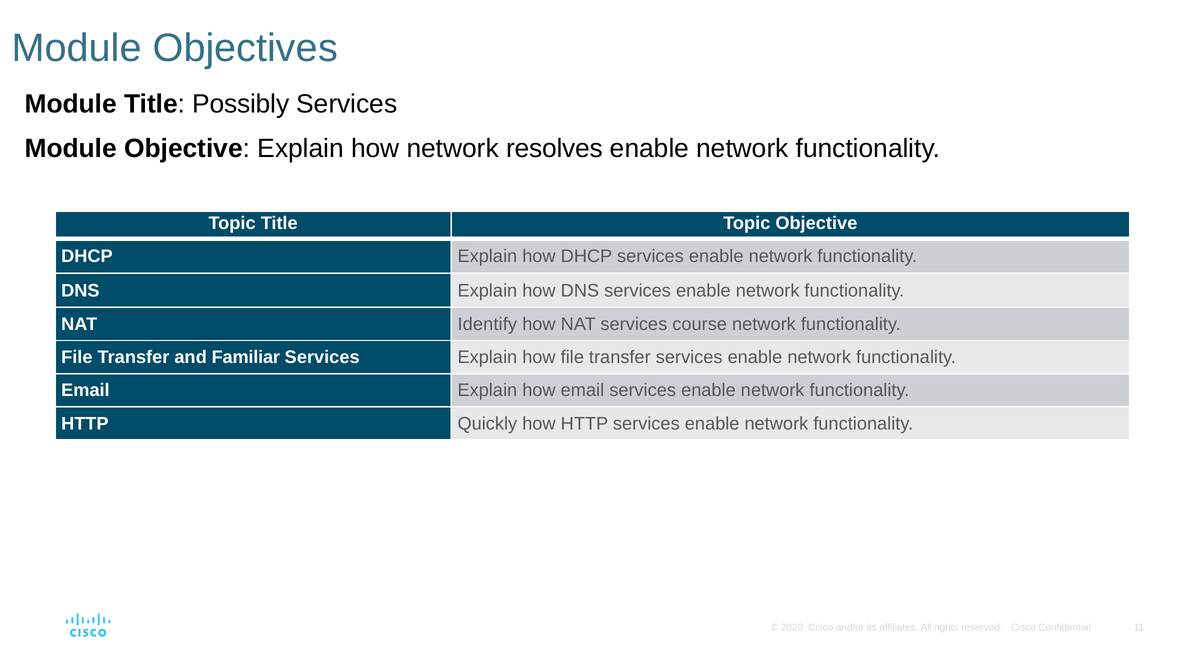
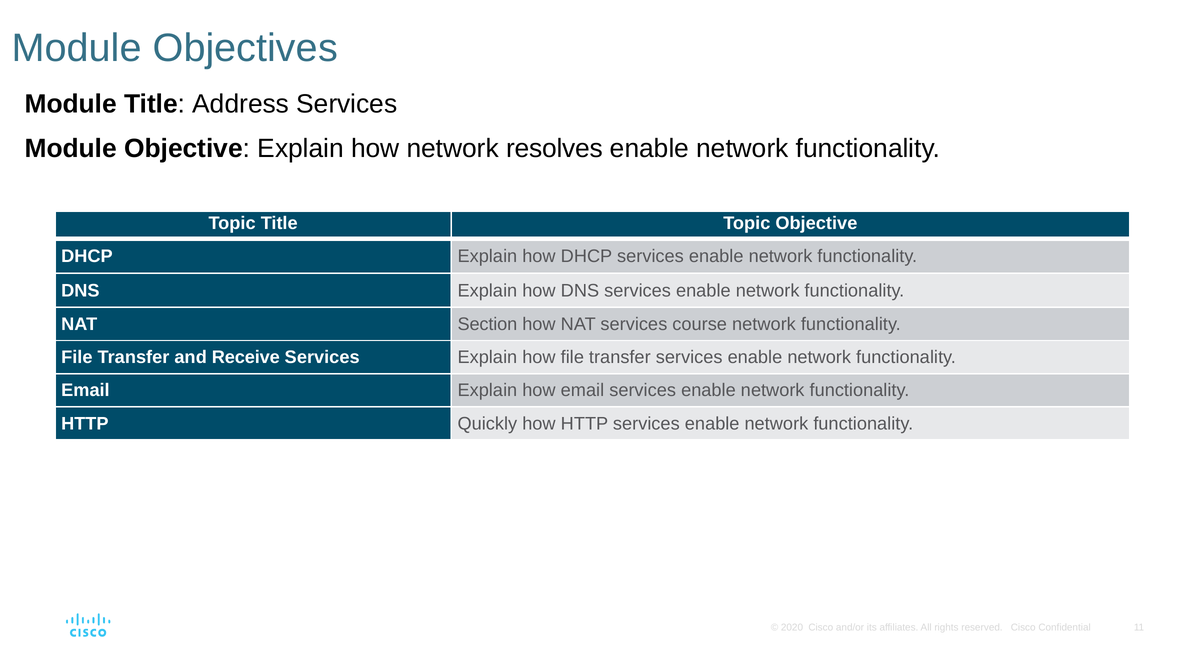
Possibly: Possibly -> Address
Identify: Identify -> Section
Familiar: Familiar -> Receive
